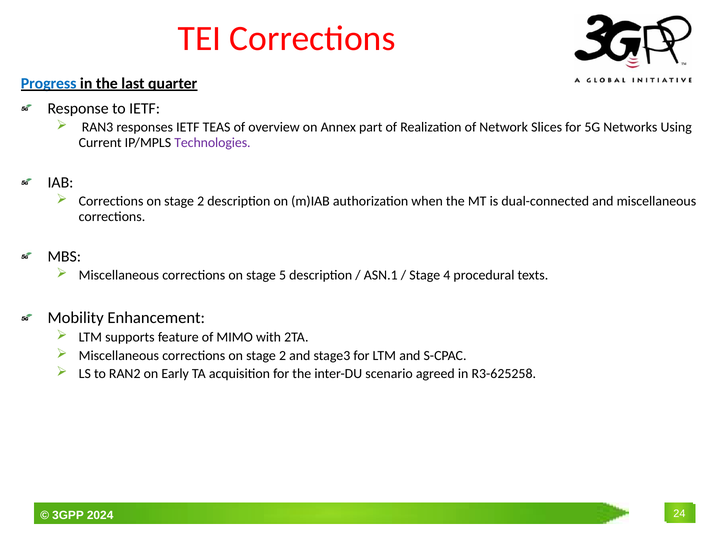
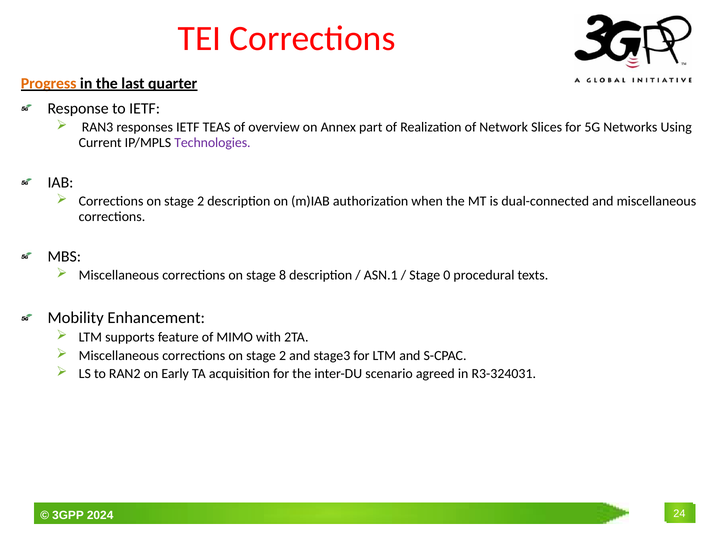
Progress colour: blue -> orange
5: 5 -> 8
4: 4 -> 0
R3-625258: R3-625258 -> R3-324031
